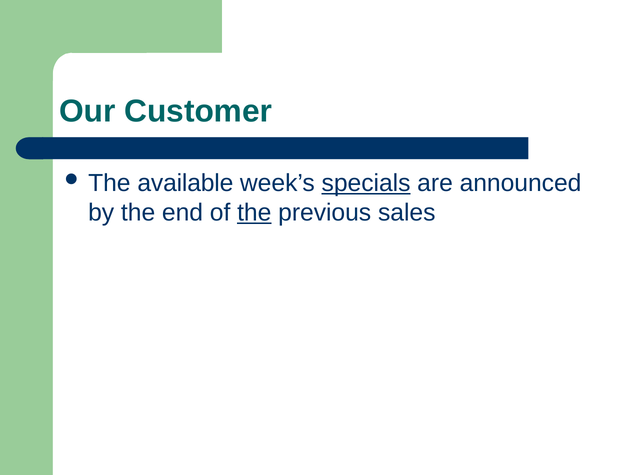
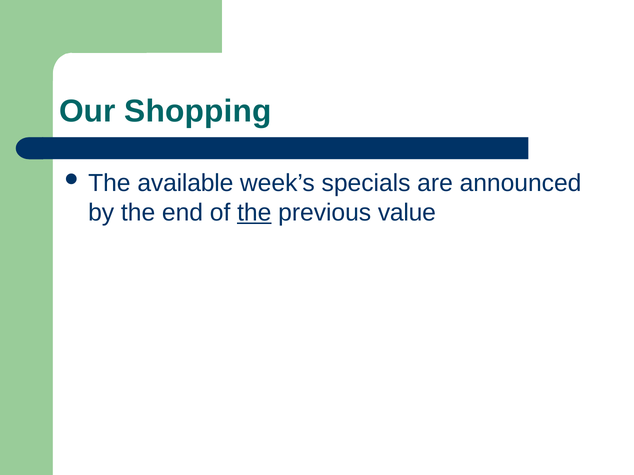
Customer: Customer -> Shopping
specials underline: present -> none
sales: sales -> value
